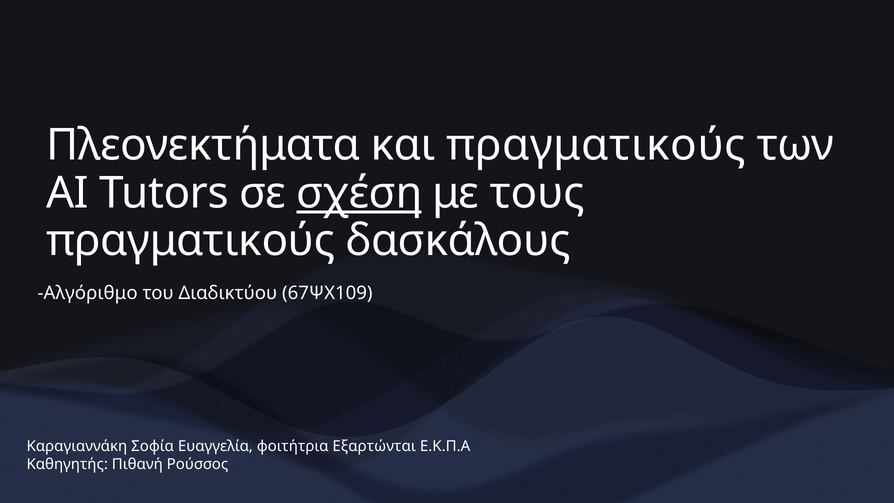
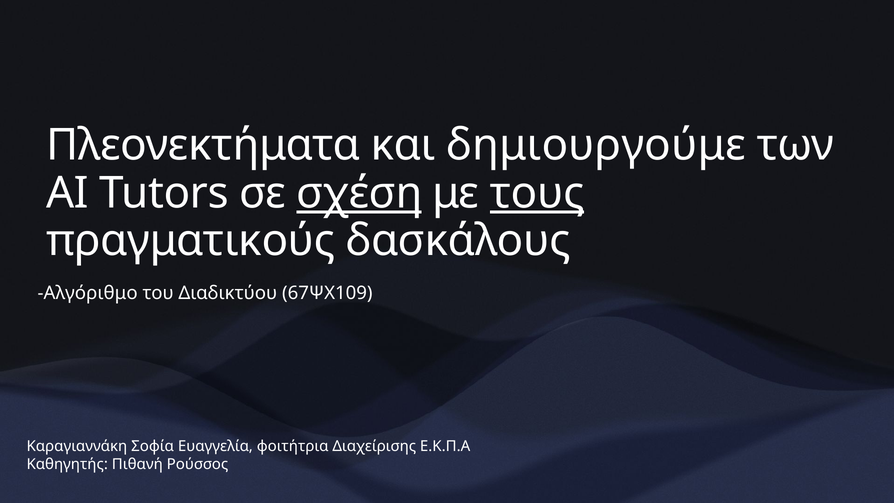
και πραγματικούς: πραγματικούς -> δημιουργούμε
τους underline: none -> present
Εξαρτώνται: Εξαρτώνται -> Διαχείρισης
